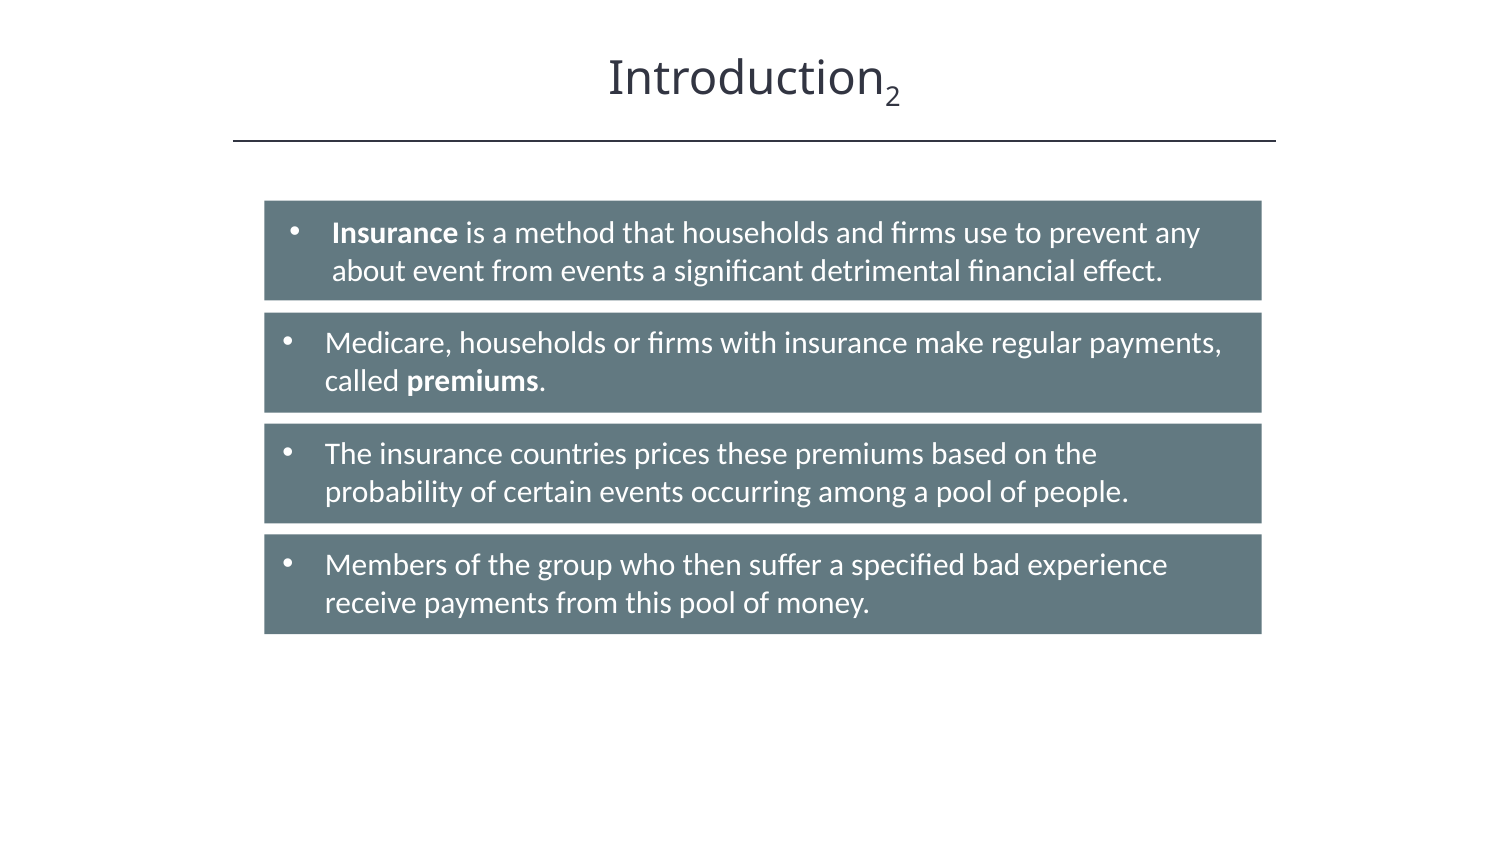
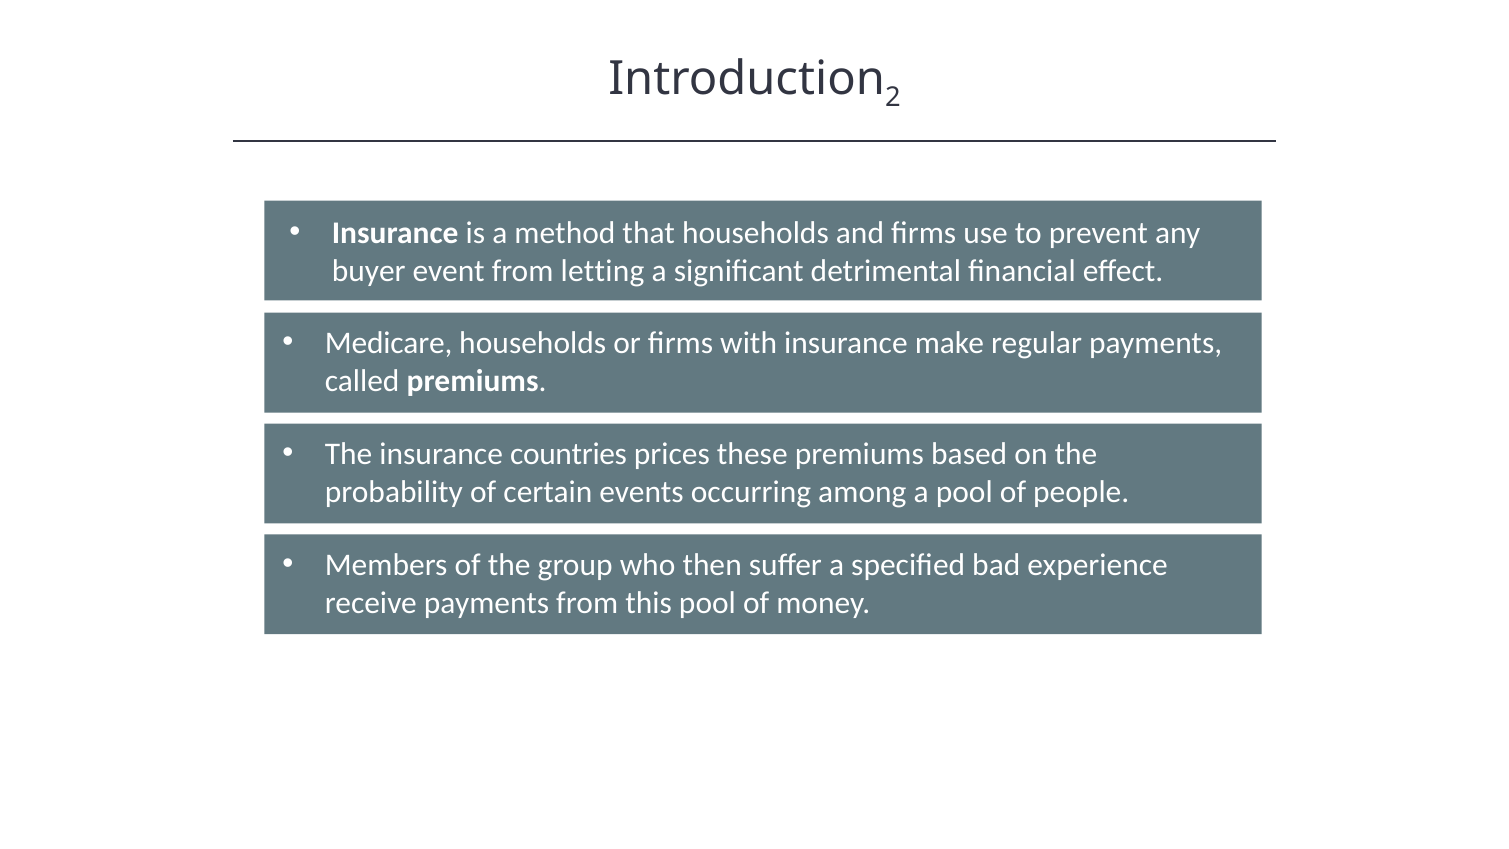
about: about -> buyer
from events: events -> letting
